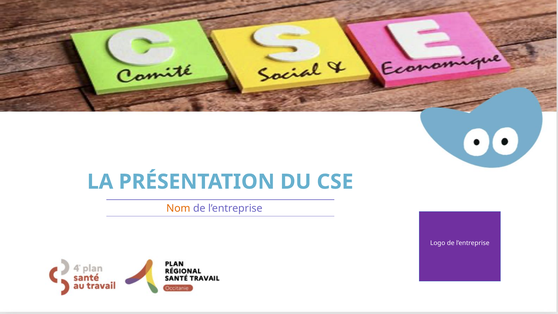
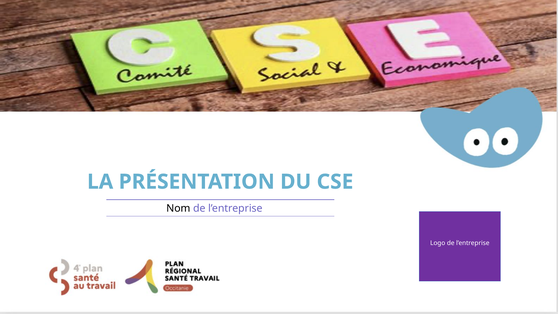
Nom colour: orange -> black
